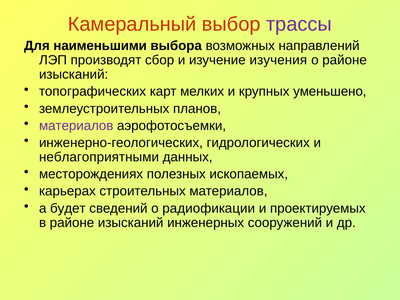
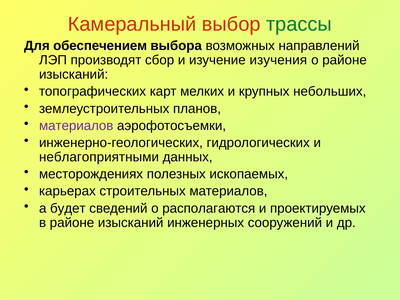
трассы colour: purple -> green
наименьшими: наименьшими -> обеспечением
уменьшено: уменьшено -> небольших
радиофикации: радиофикации -> располагаются
